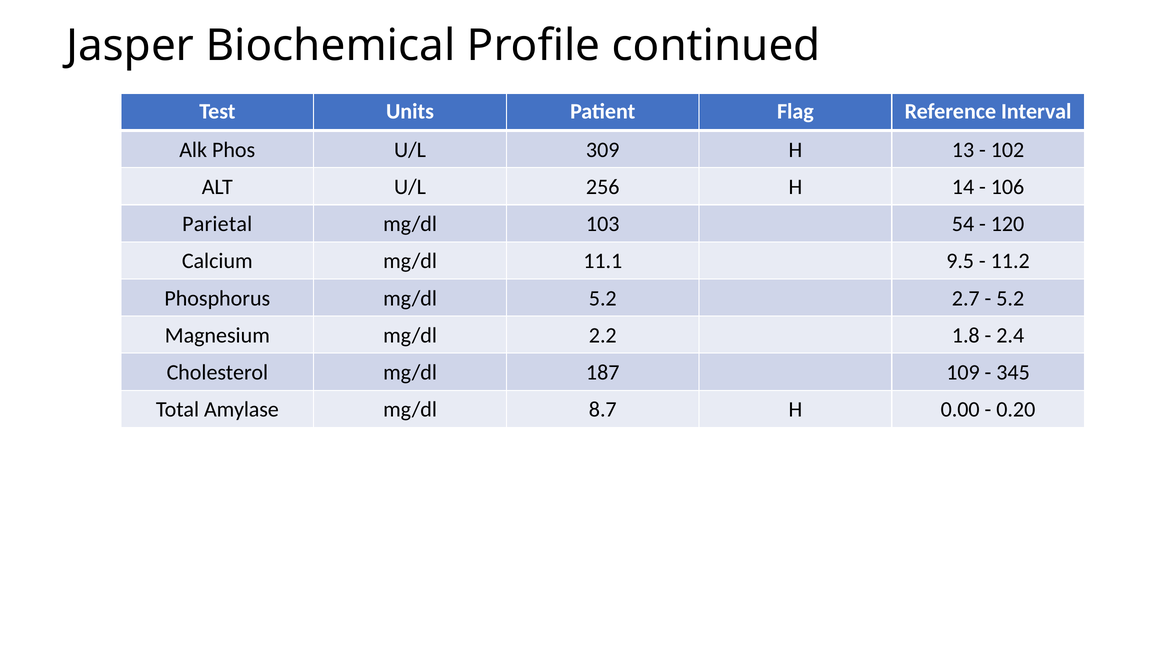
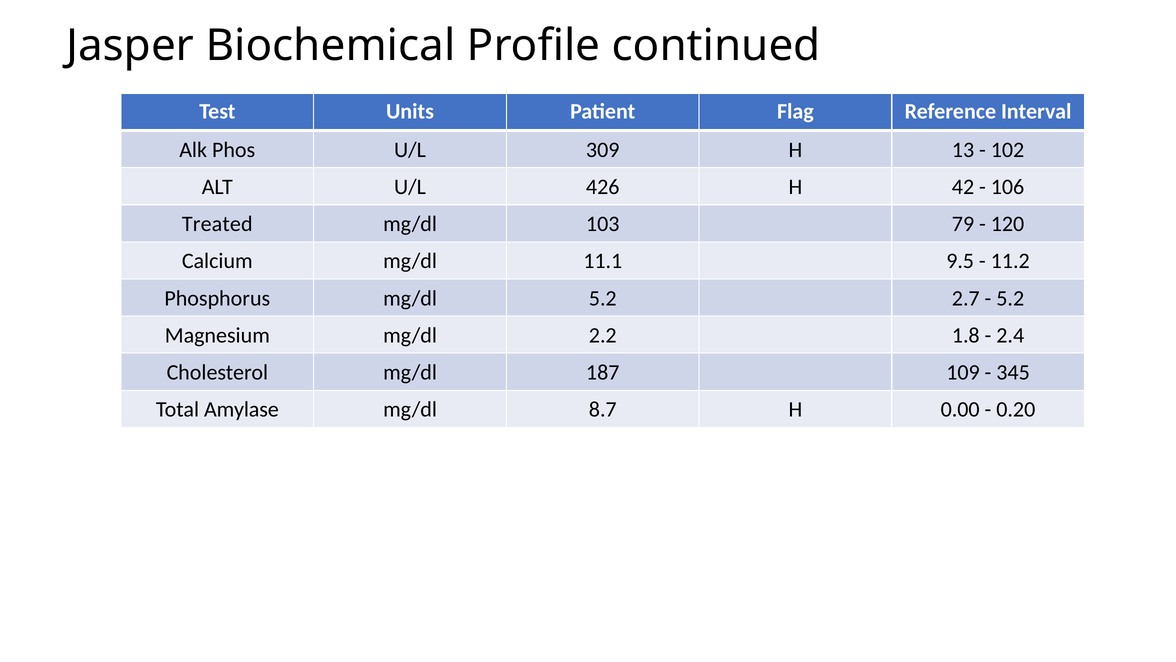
256: 256 -> 426
14: 14 -> 42
Parietal: Parietal -> Treated
54: 54 -> 79
